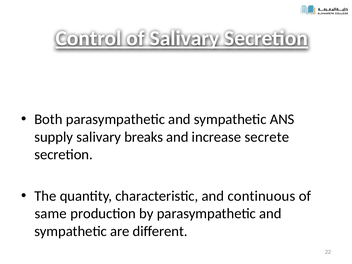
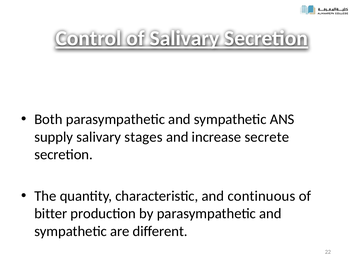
breaks: breaks -> stages
same: same -> bitter
